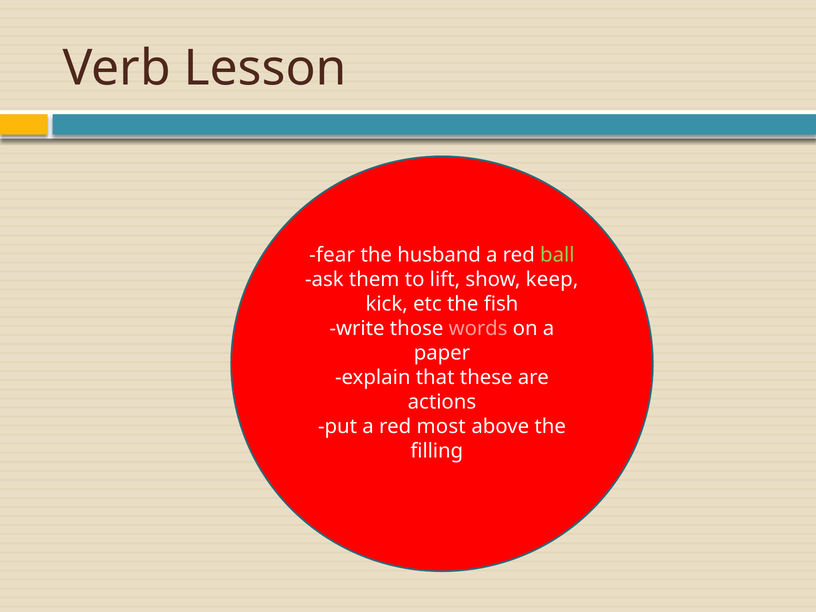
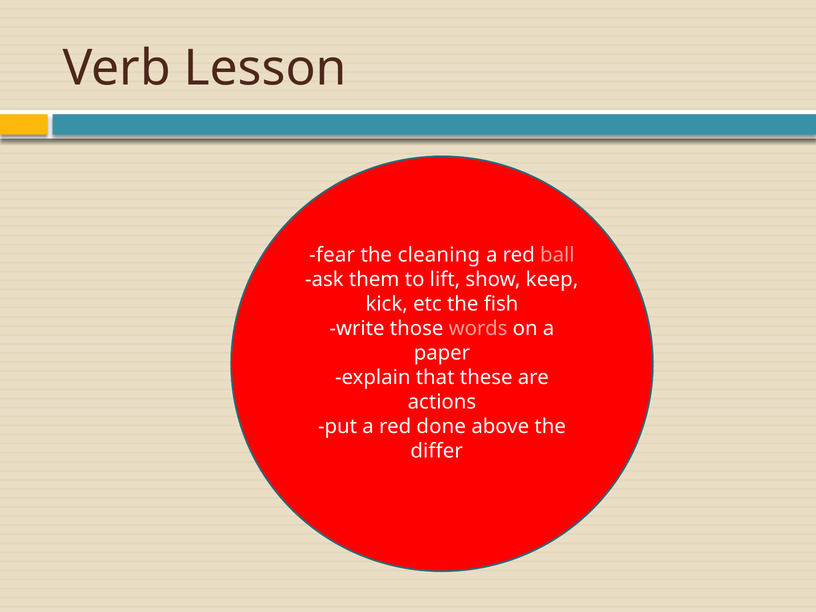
husband: husband -> cleaning
ball colour: light green -> pink
most: most -> done
filling: filling -> differ
